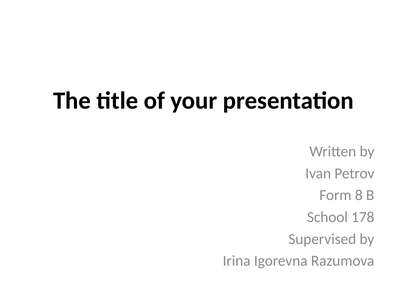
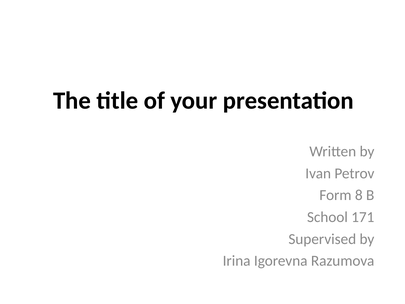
178: 178 -> 171
